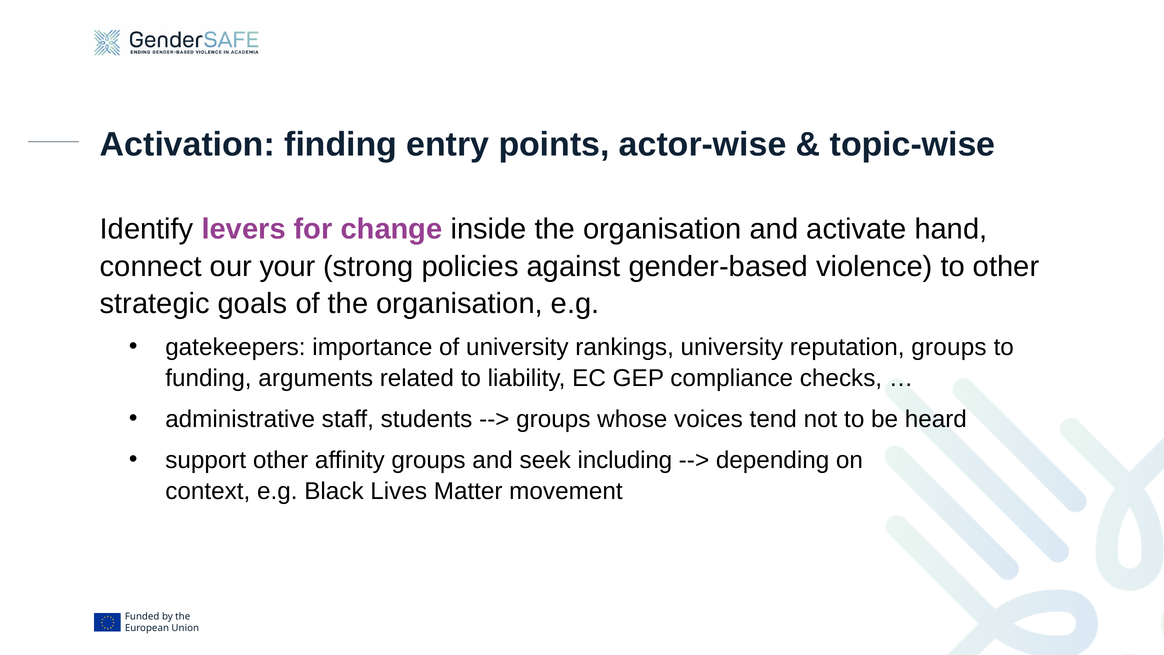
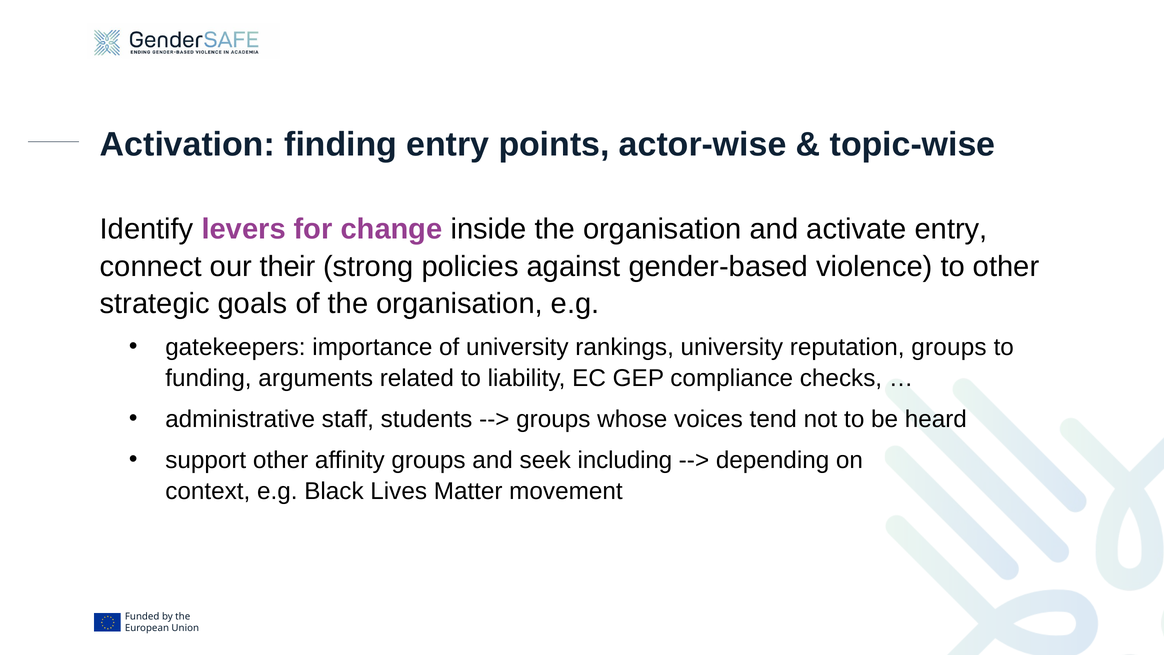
activate hand: hand -> entry
your: your -> their
